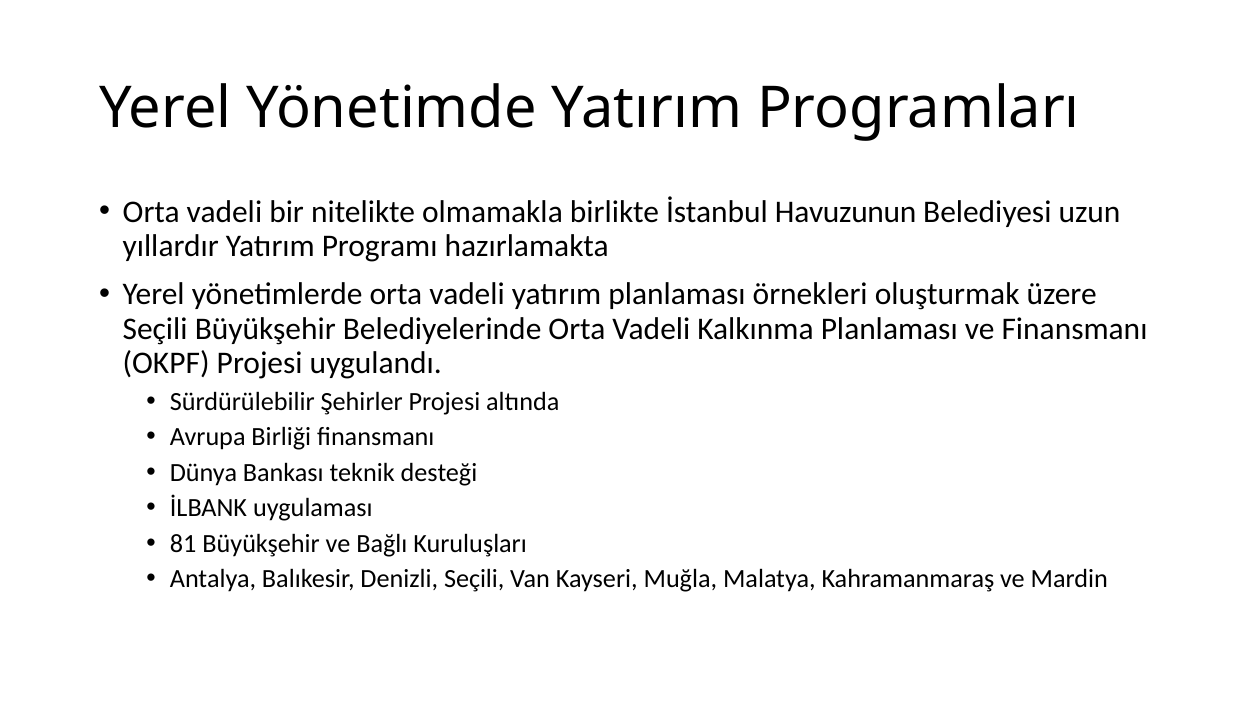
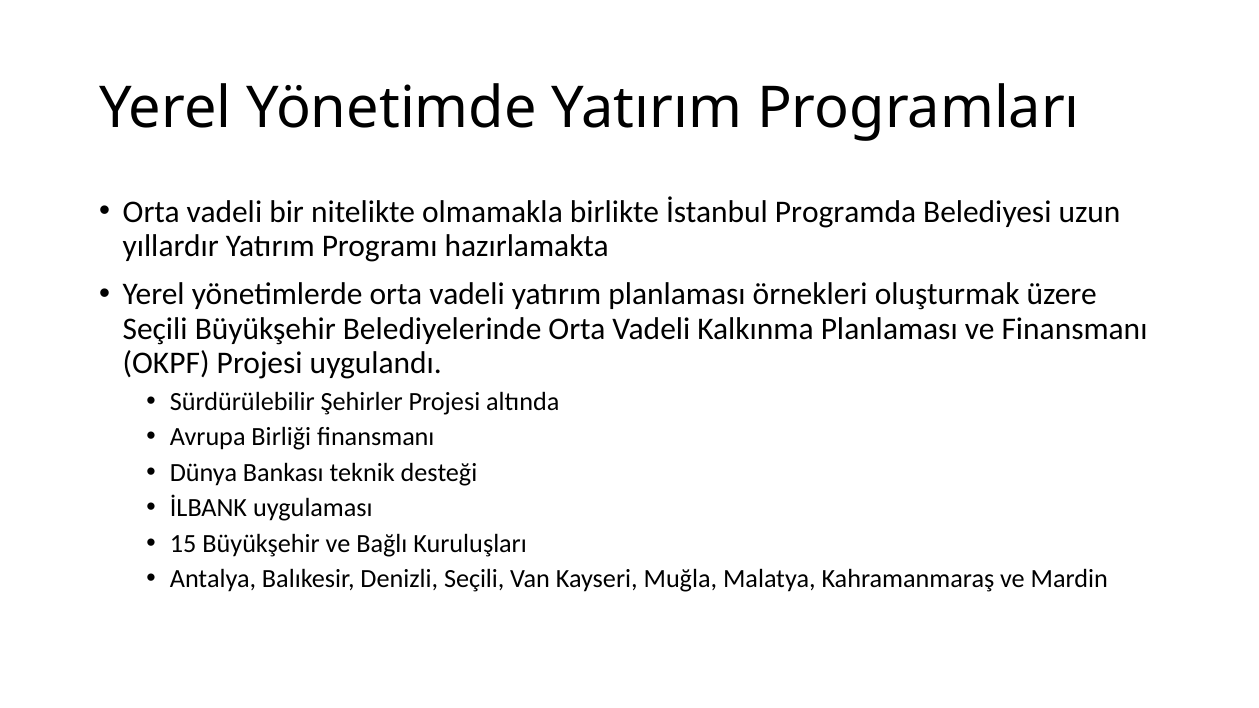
Havuzunun: Havuzunun -> Programda
81: 81 -> 15
